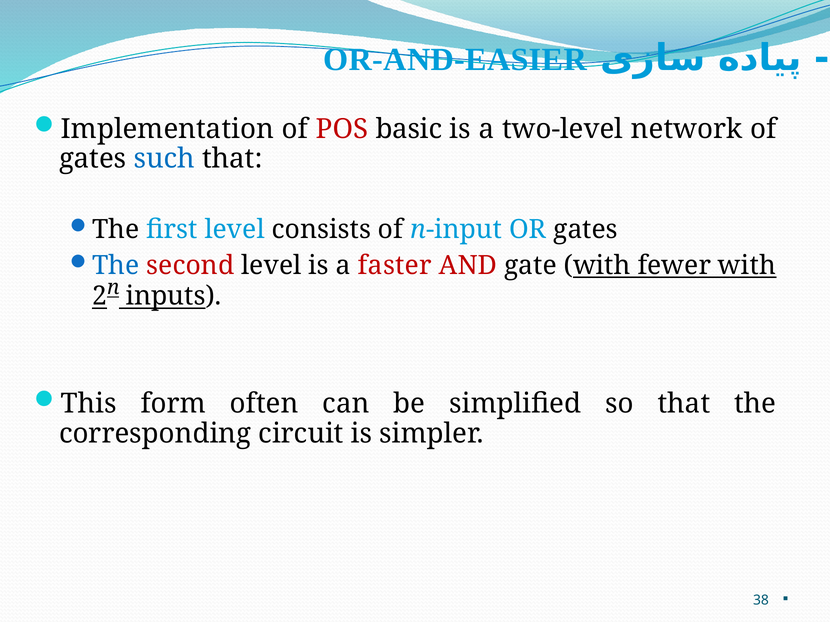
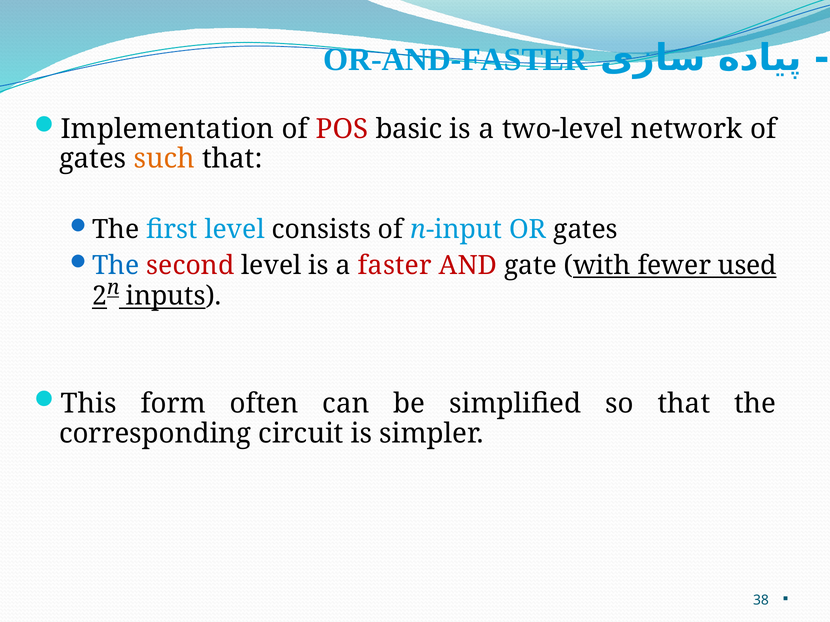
OR-AND-EASIER: OR-AND-EASIER -> OR-AND-FASTER
such colour: blue -> orange
fewer with: with -> used
